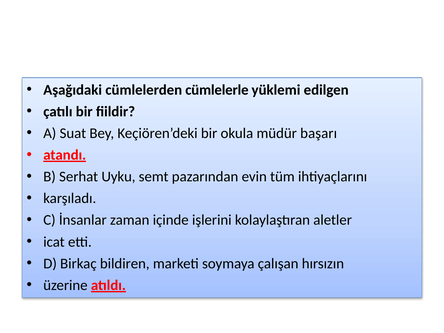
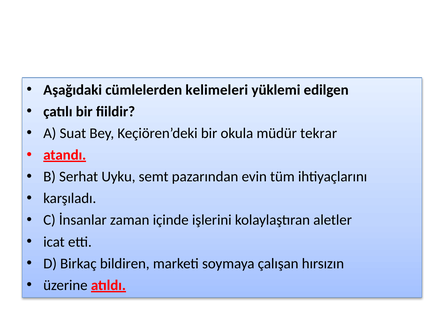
cümlelerle: cümlelerle -> kelimeleri
başarı: başarı -> tekrar
